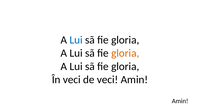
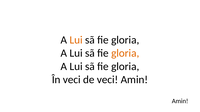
Lui at (76, 40) colour: blue -> orange
